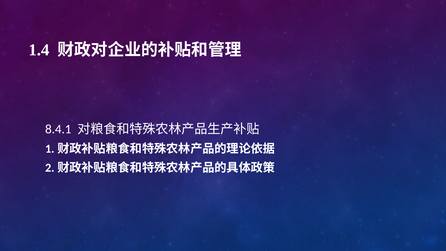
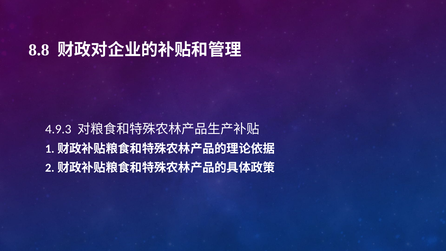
1.4: 1.4 -> 8.8
8.4.1: 8.4.1 -> 4.9.3
